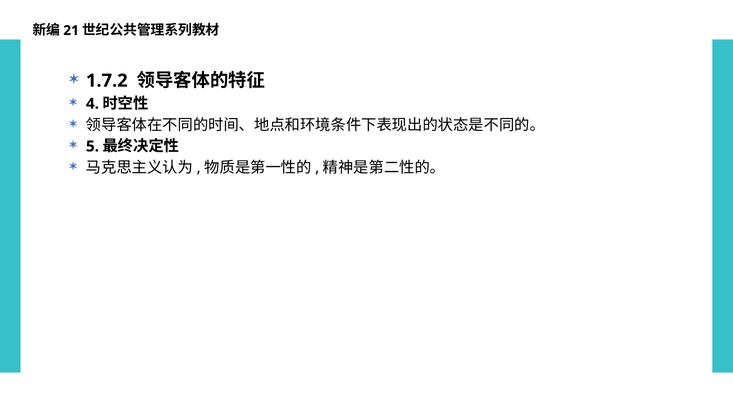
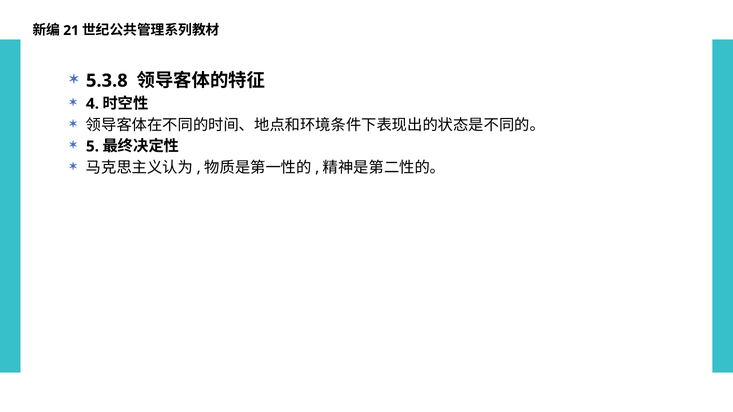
1.7.2: 1.7.2 -> 5.3.8
